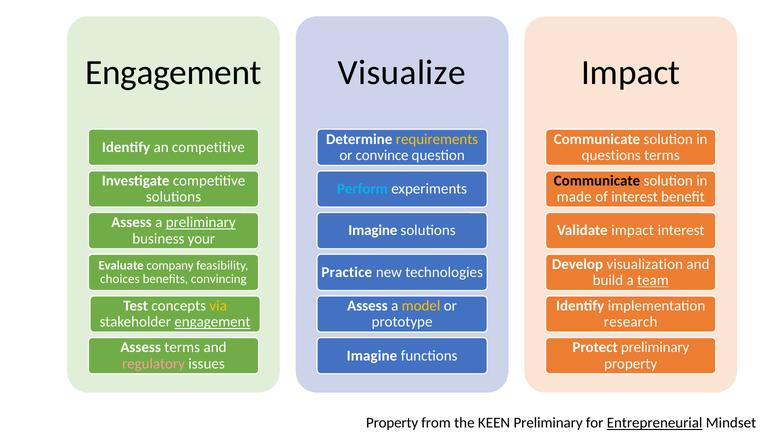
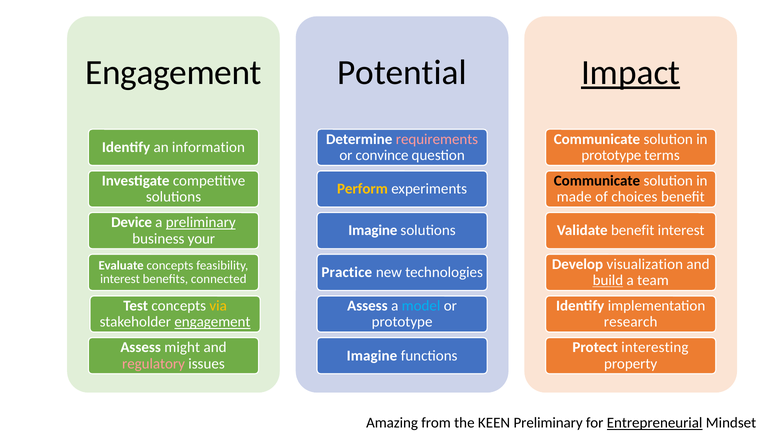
Visualize: Visualize -> Potential
Impact at (631, 72) underline: none -> present
requirements colour: yellow -> pink
an competitive: competitive -> information
questions at (611, 155): questions -> prototype
Perform colour: light blue -> yellow
of interest: interest -> choices
Assess at (131, 222): Assess -> Device
Validate impact: impact -> benefit
Evaluate company: company -> concepts
choices at (120, 279): choices -> interest
convincing: convincing -> connected
build underline: none -> present
team underline: present -> none
model colour: yellow -> light blue
Assess terms: terms -> might
Protect preliminary: preliminary -> interesting
Property at (392, 423): Property -> Amazing
